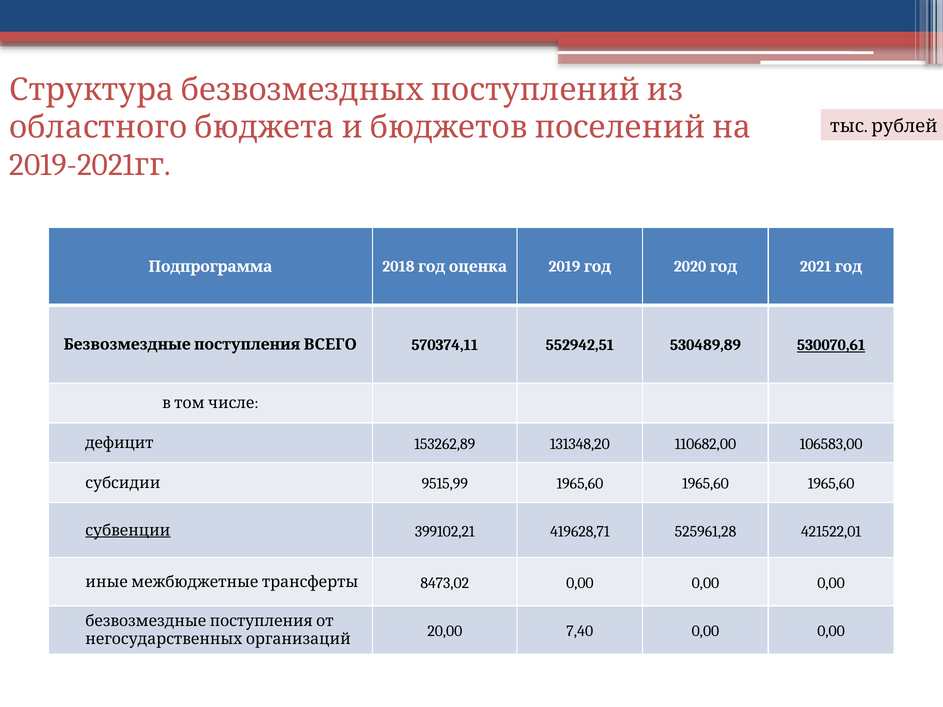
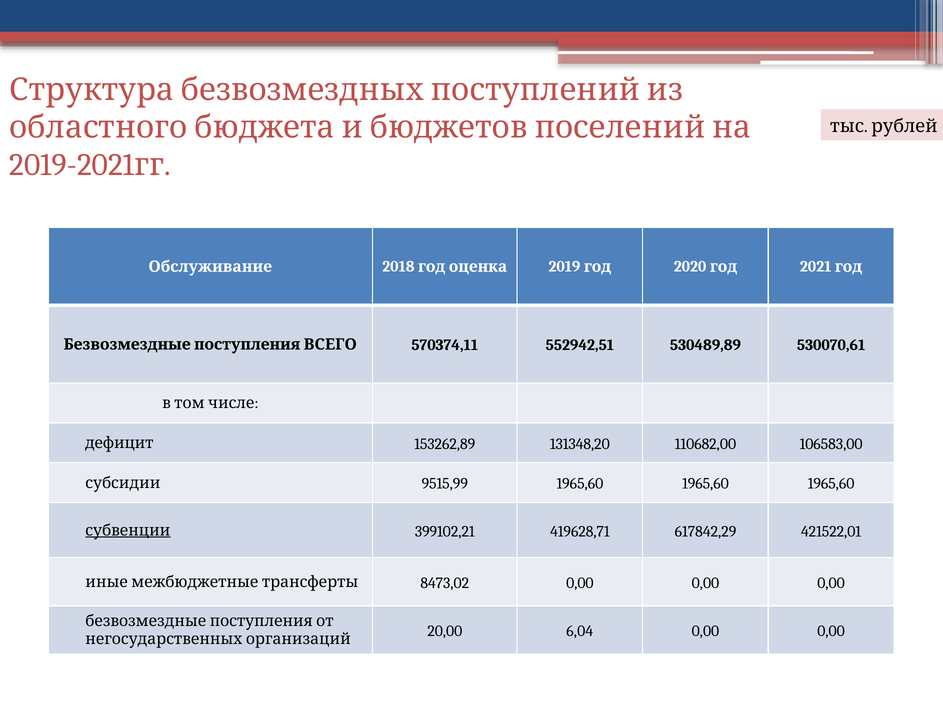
Подпрограмма: Подпрограмма -> Обслуживание
530070,61 underline: present -> none
525961,28: 525961,28 -> 617842,29
7,40: 7,40 -> 6,04
